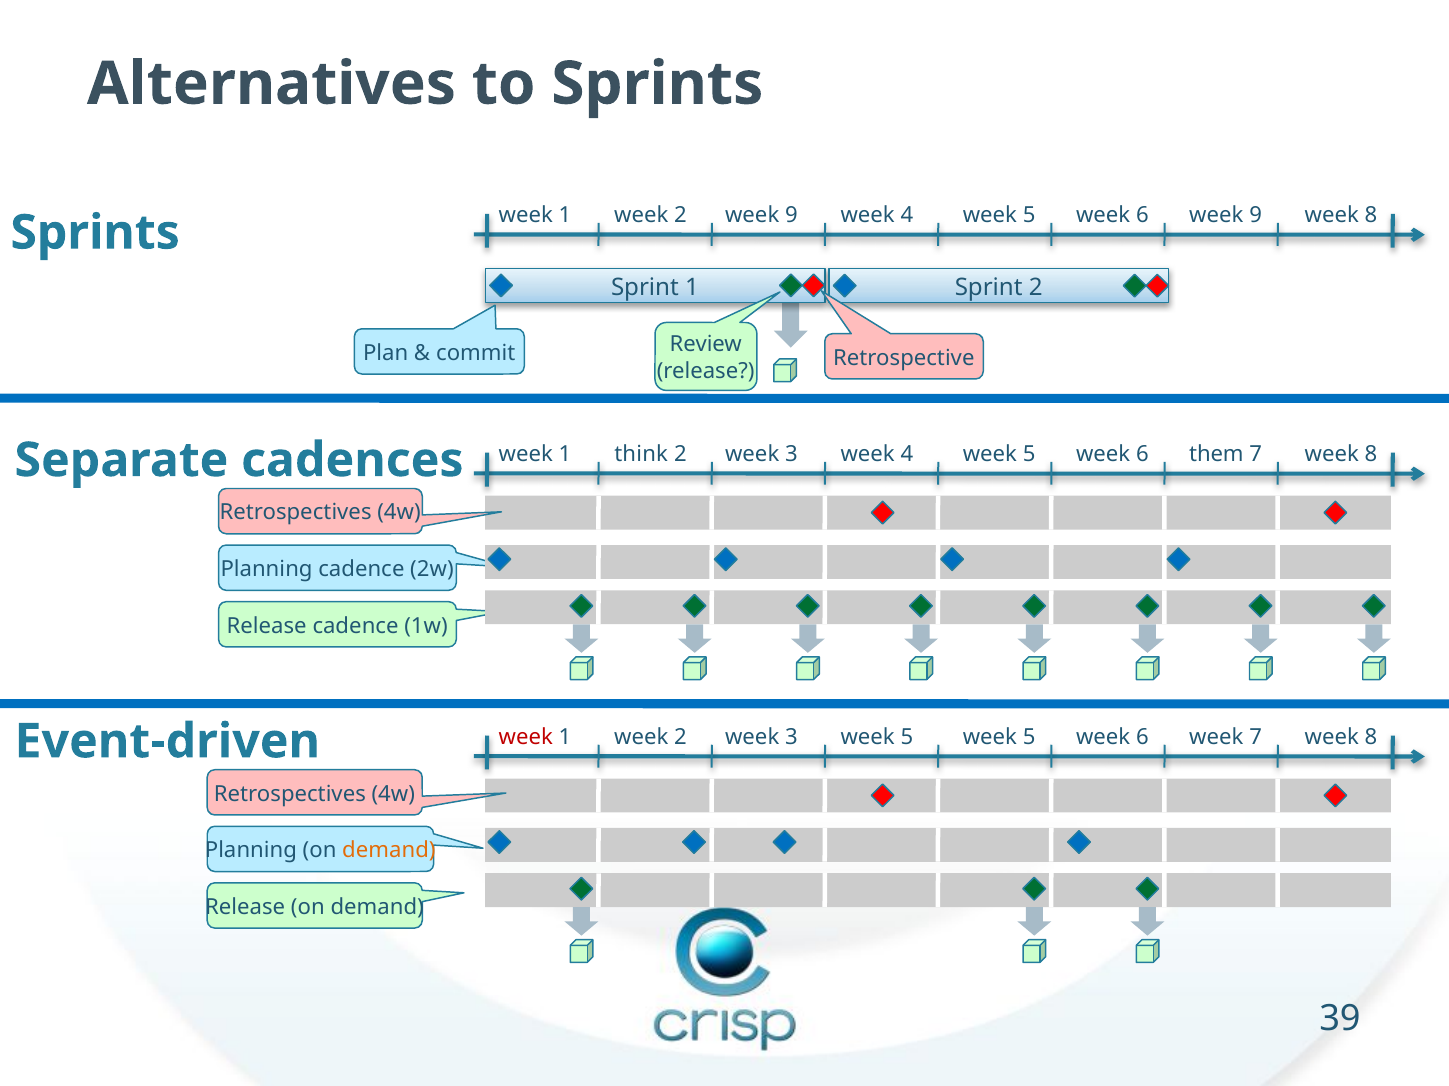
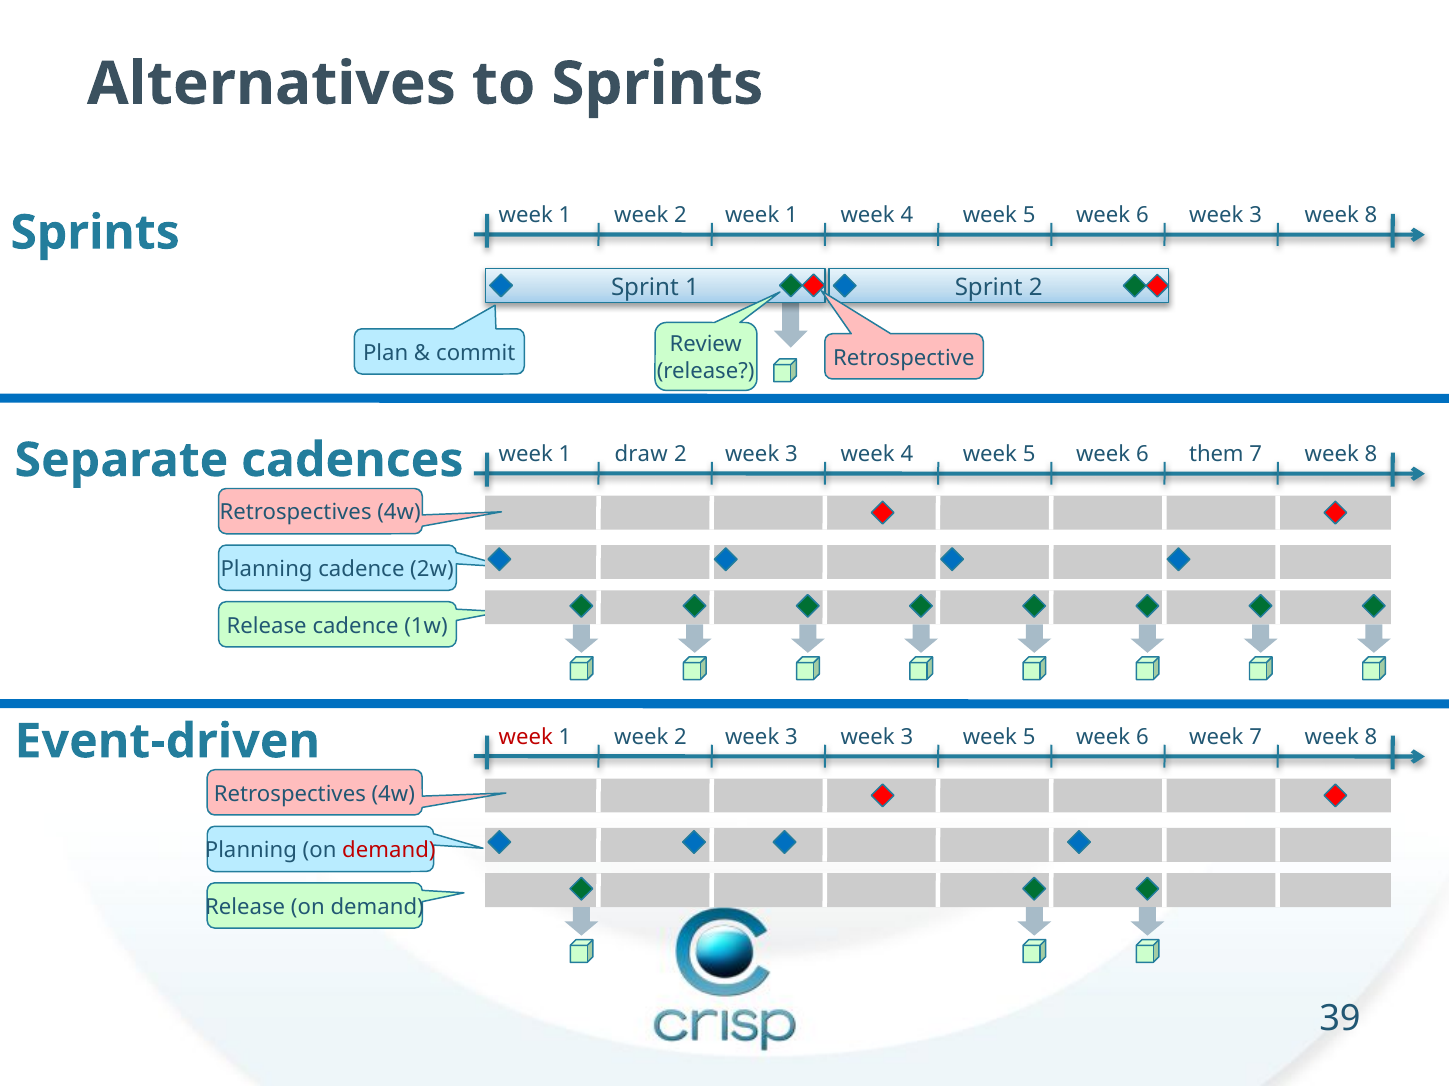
2 week 9: 9 -> 1
6 week 9: 9 -> 3
think: think -> draw
3 week 5: 5 -> 3
demand at (389, 851) colour: orange -> red
